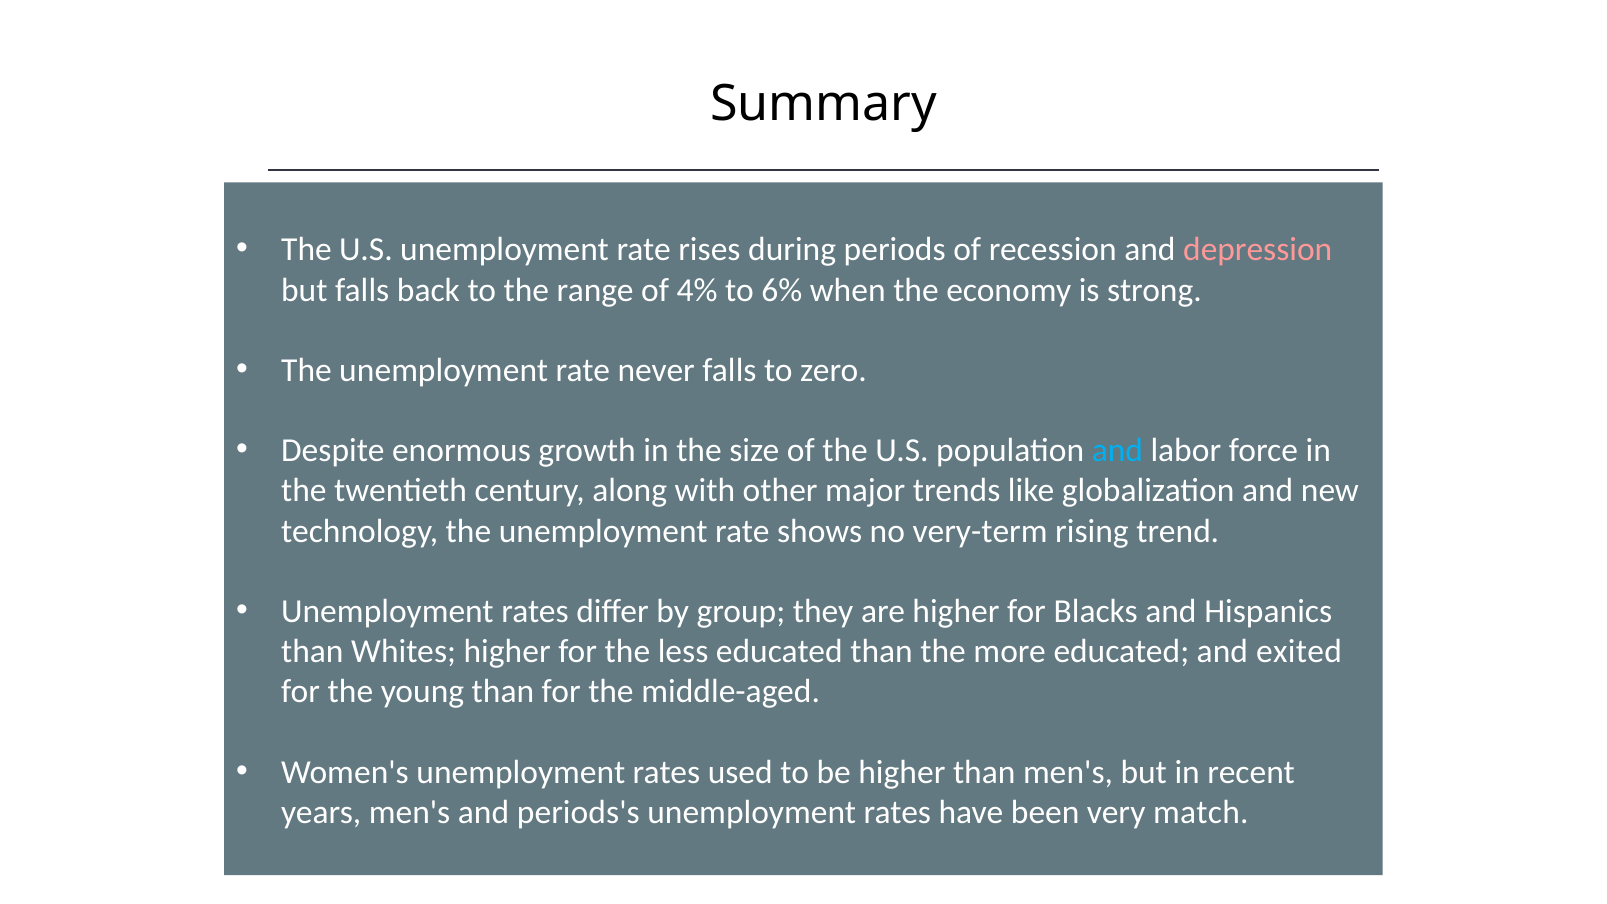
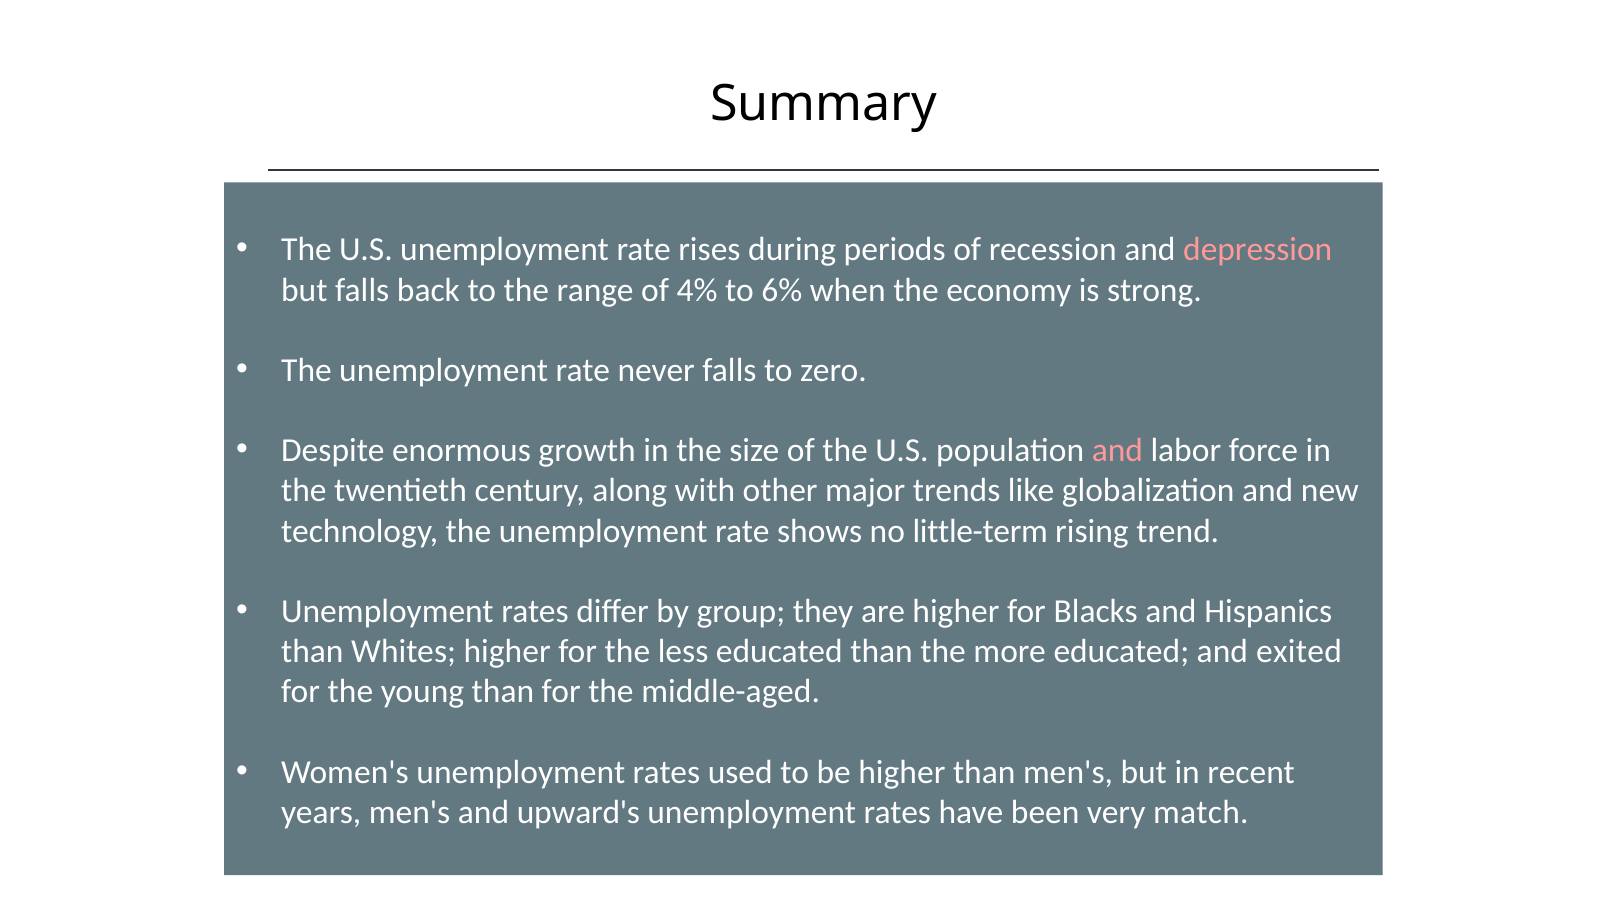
and at (1117, 451) colour: light blue -> pink
very-term: very-term -> little-term
periods's: periods's -> upward's
